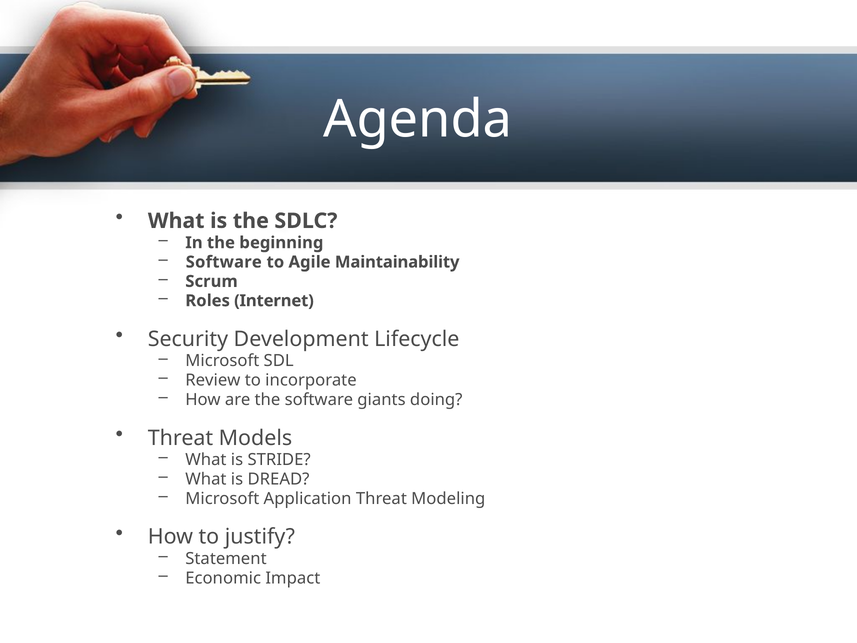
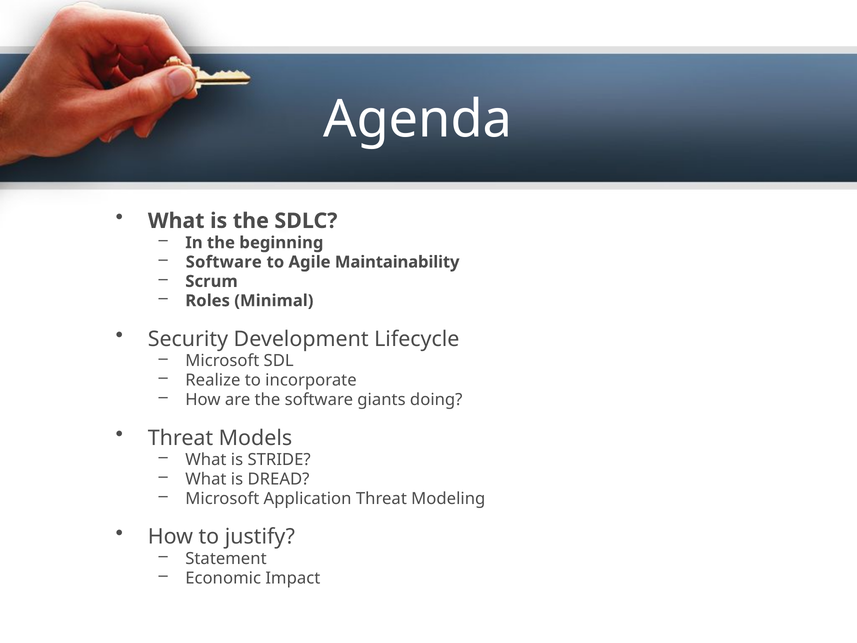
Internet: Internet -> Minimal
Review: Review -> Realize
